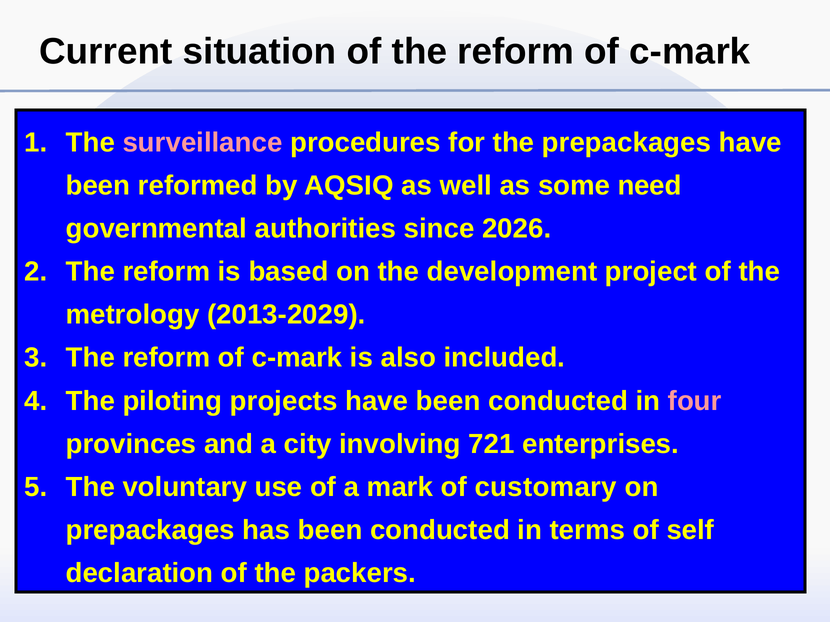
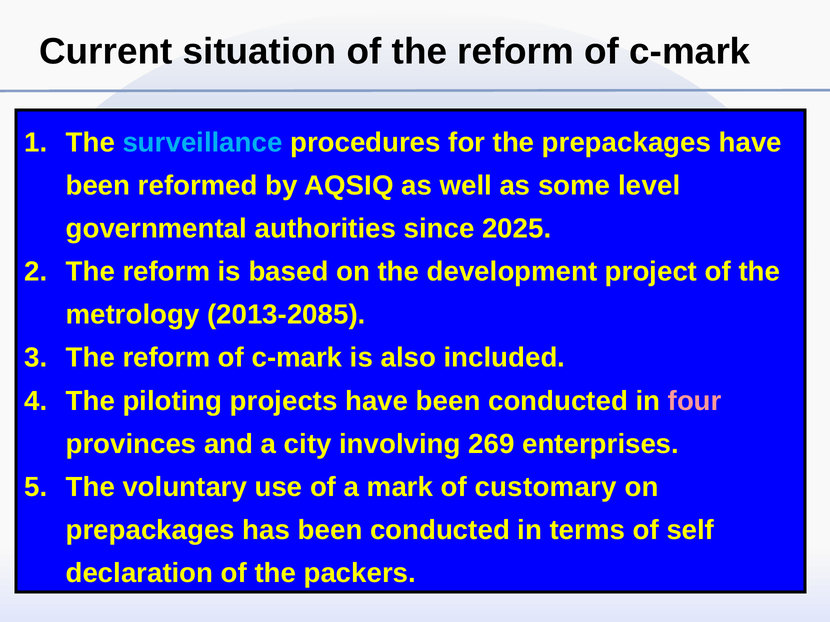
surveillance colour: pink -> light blue
need: need -> level
2026: 2026 -> 2025
2013-2029: 2013-2029 -> 2013-2085
721: 721 -> 269
